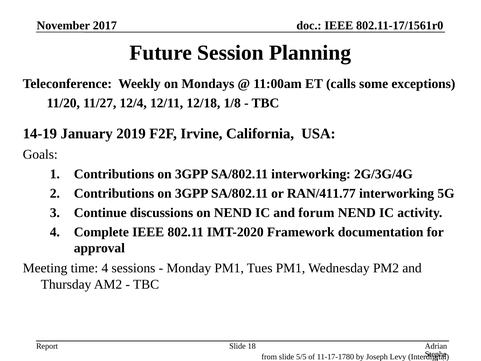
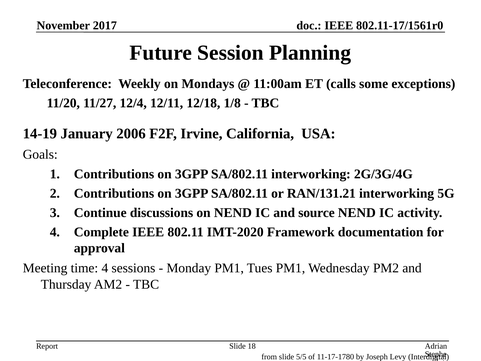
2019: 2019 -> 2006
RAN/411.77: RAN/411.77 -> RAN/131.21
forum: forum -> source
